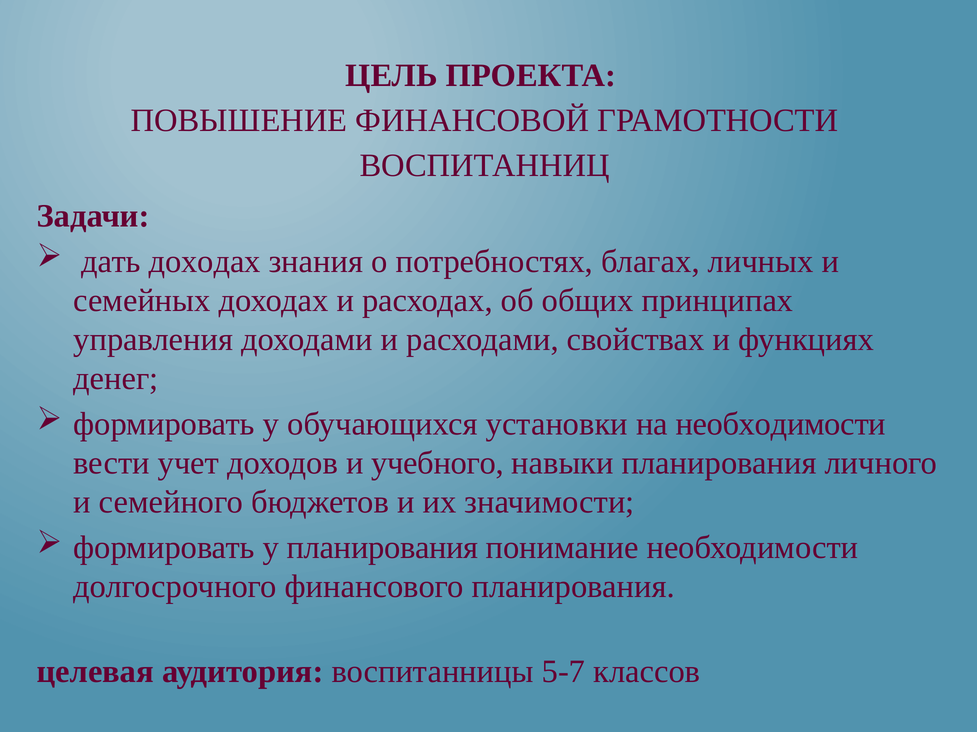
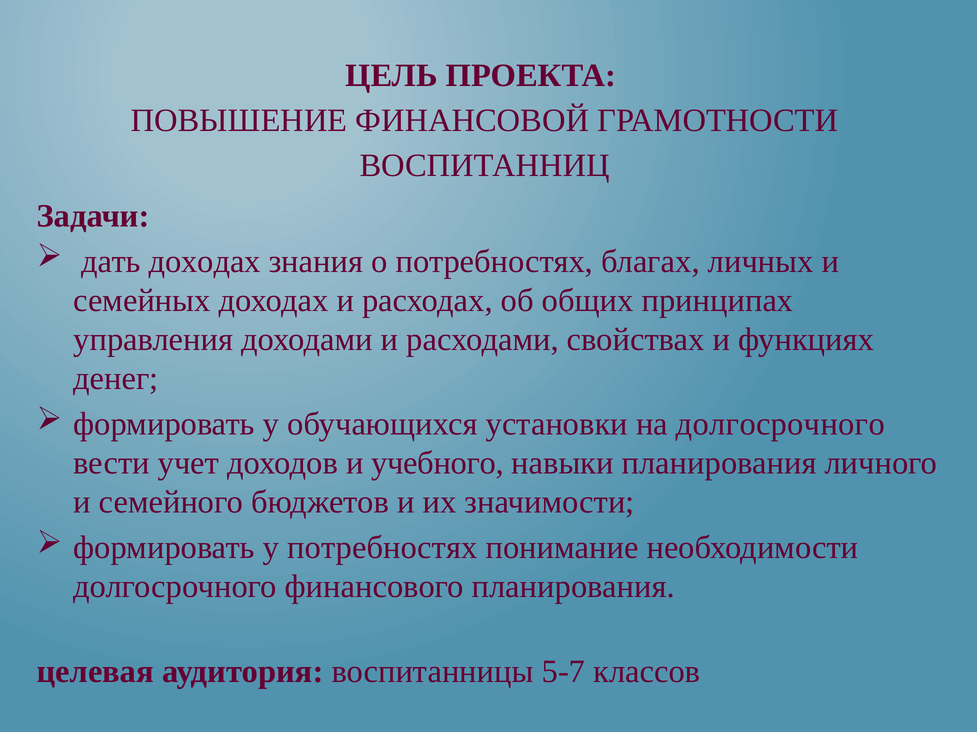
на необходимости: необходимости -> долгосрочного
у планирования: планирования -> потребностях
